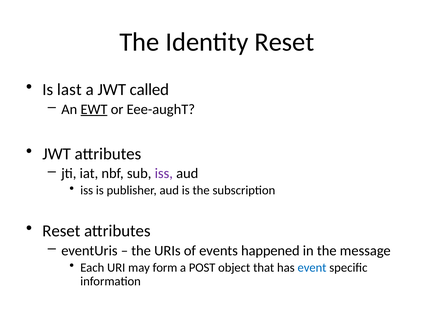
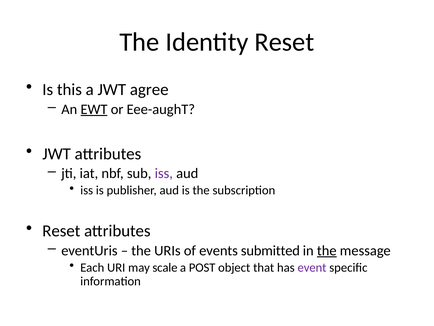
last: last -> this
called: called -> agree
happened: happened -> submitted
the at (327, 250) underline: none -> present
form: form -> scale
event colour: blue -> purple
